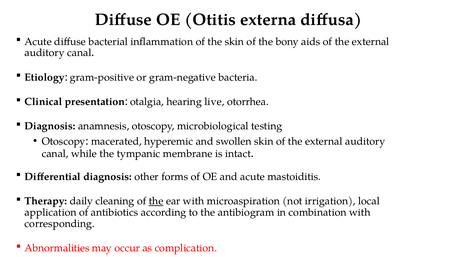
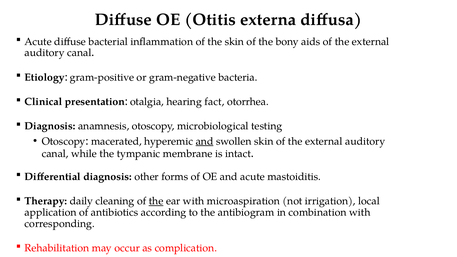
live: live -> fact
and at (205, 141) underline: none -> present
Abnormalities: Abnormalities -> Rehabilitation
